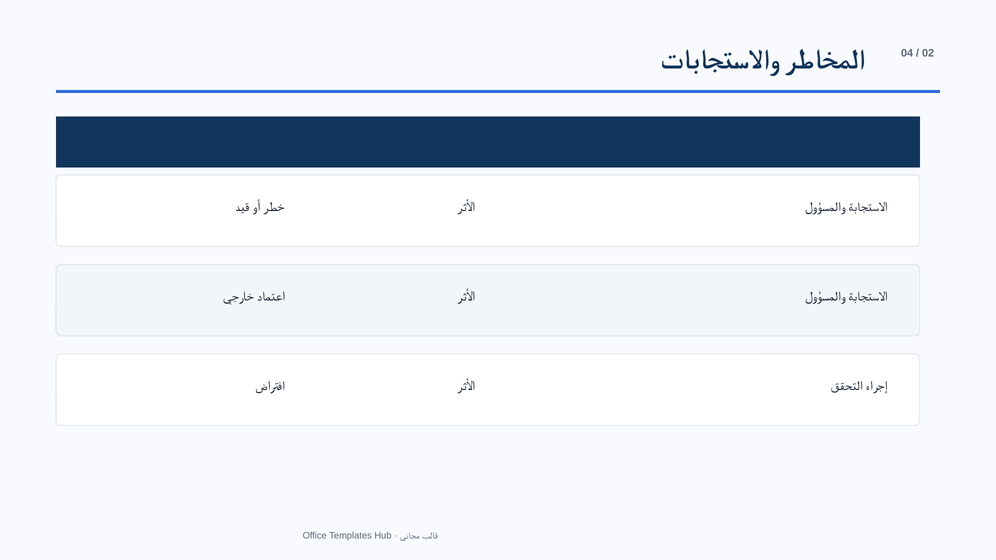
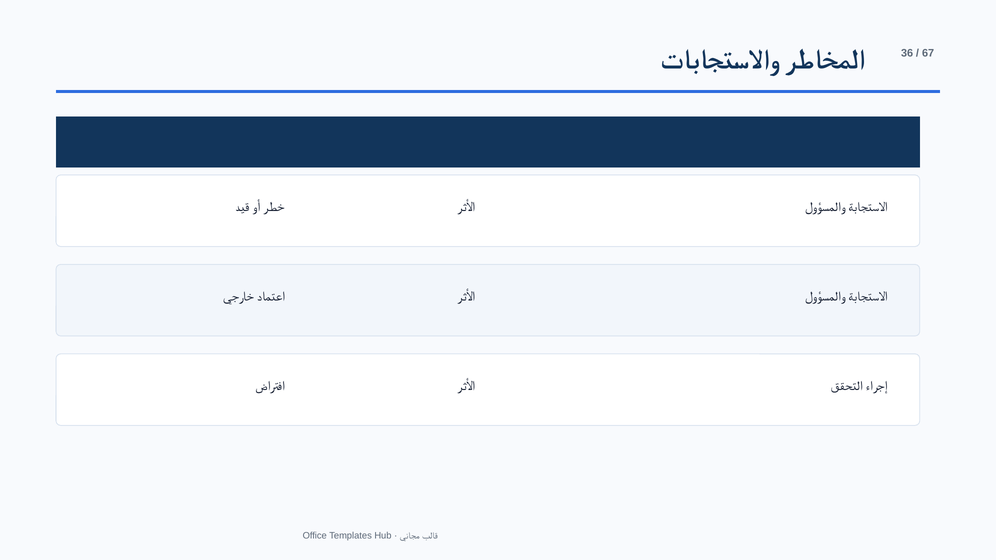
04: 04 -> 36
02: 02 -> 67
